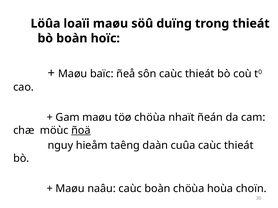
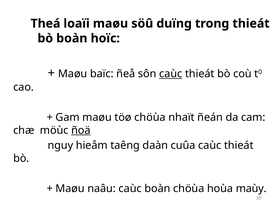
Löûa: Löûa -> Theá
caùc at (171, 74) underline: none -> present
choïn: choïn -> maùy
